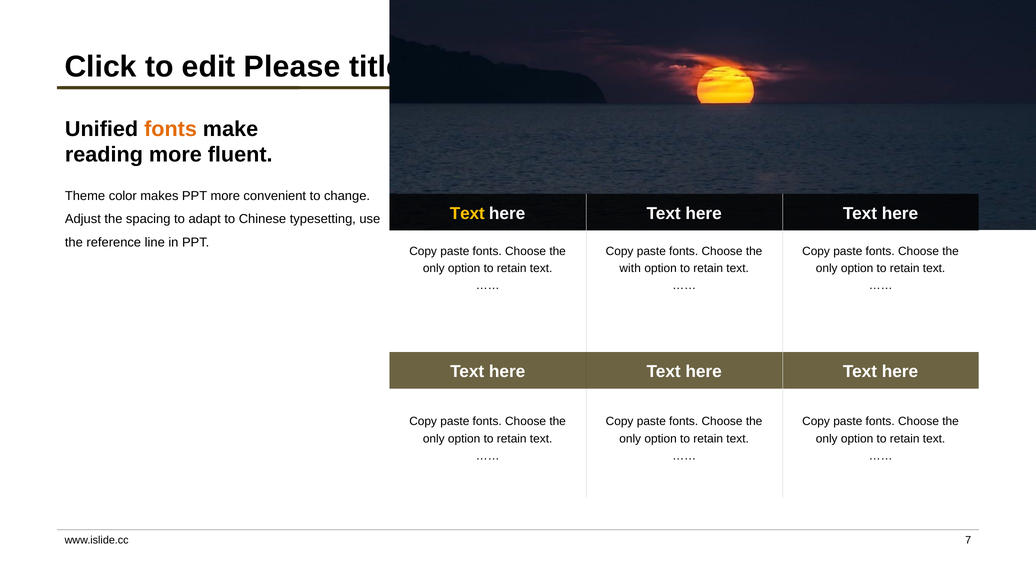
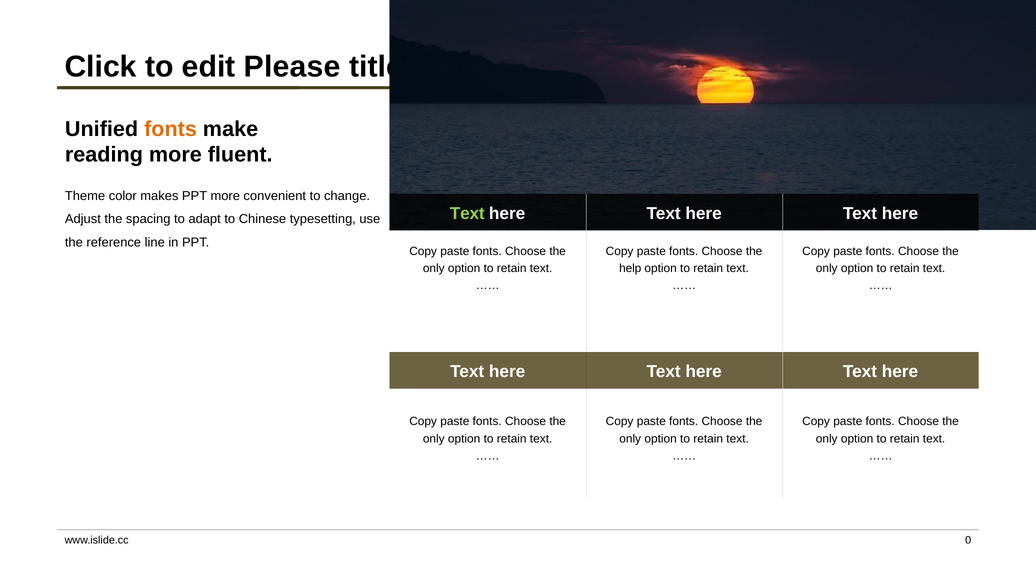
Text at (467, 214) colour: yellow -> light green
with: with -> help
7: 7 -> 0
